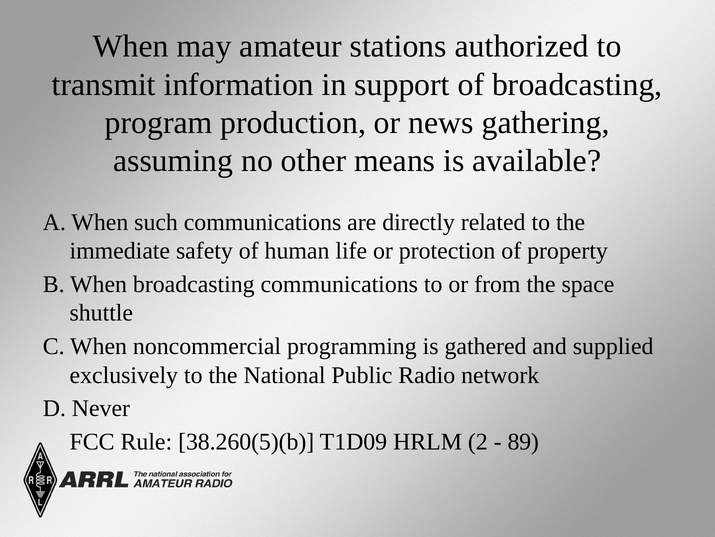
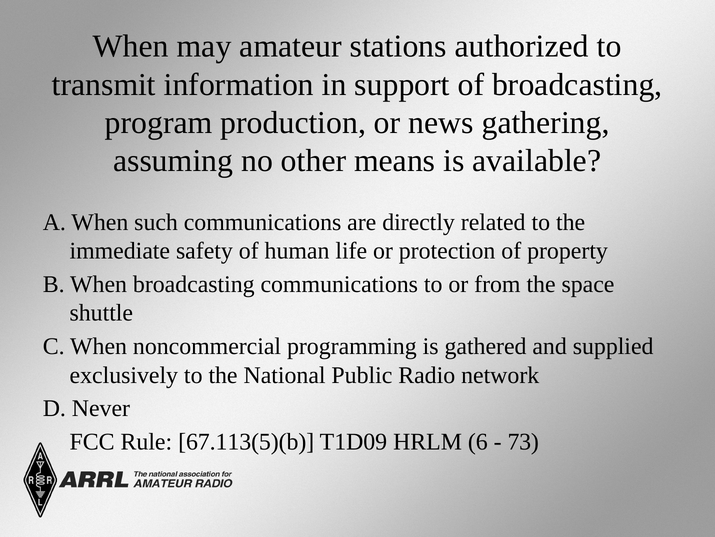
38.260(5)(b: 38.260(5)(b -> 67.113(5)(b
2: 2 -> 6
89: 89 -> 73
